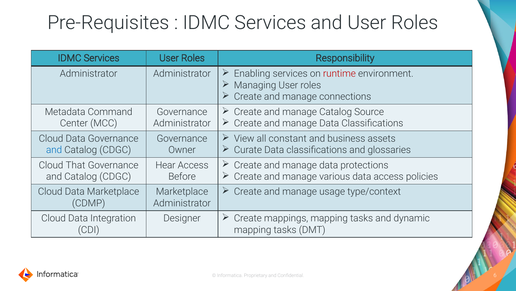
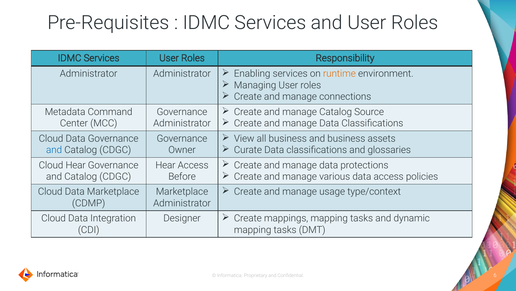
runtime colour: red -> orange
all constant: constant -> business
Cloud That: That -> Hear
